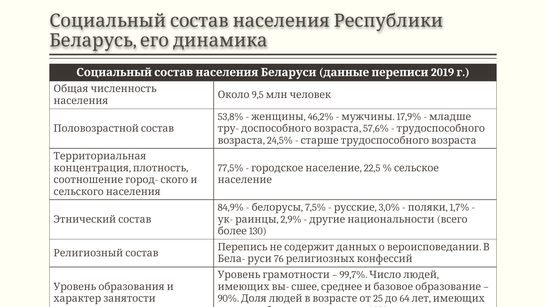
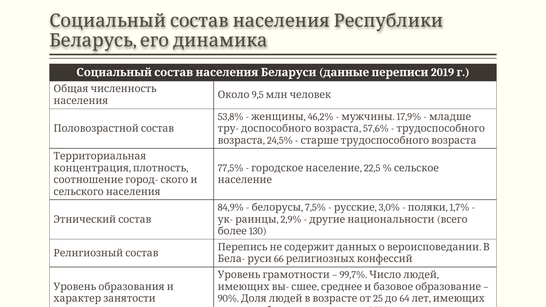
76: 76 -> 66
